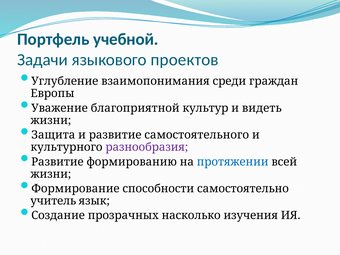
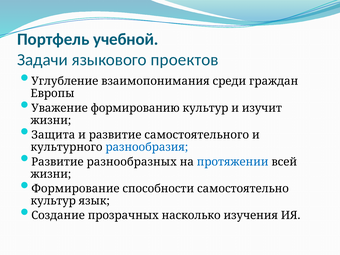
благоприятной: благоприятной -> формированию
видеть: видеть -> изучит
разнообразия colour: purple -> blue
формированию: формированию -> разнообразных
учитель at (53, 201): учитель -> культур
